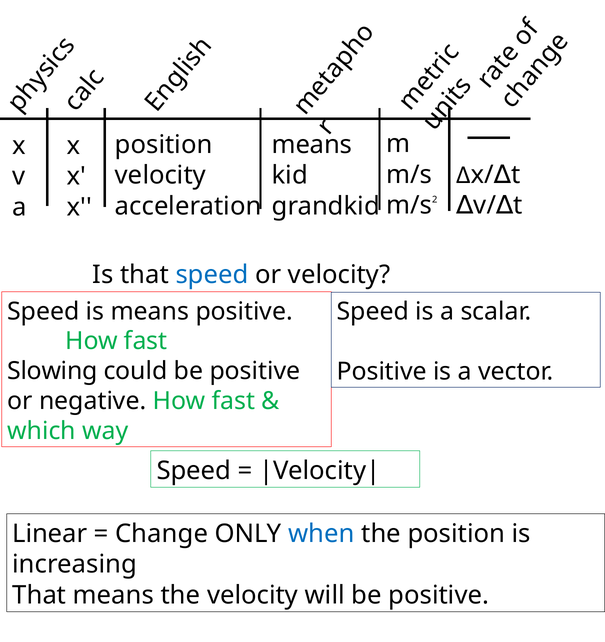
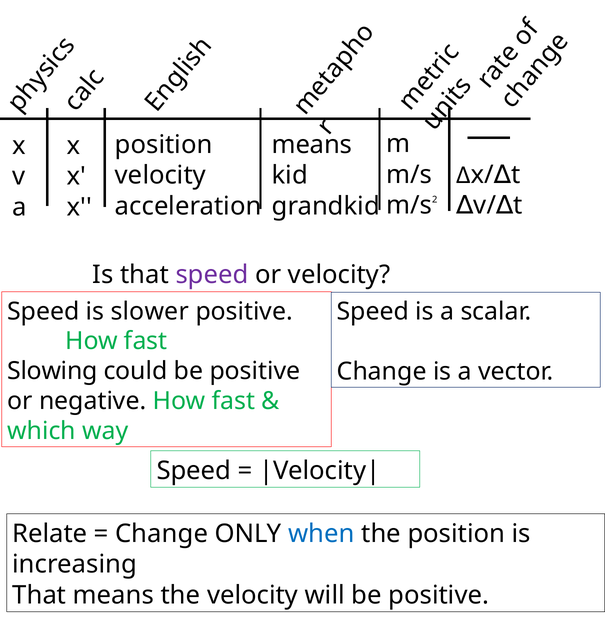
speed at (212, 275) colour: blue -> purple
is means: means -> slower
Positive at (382, 371): Positive -> Change
Linear: Linear -> Relate
